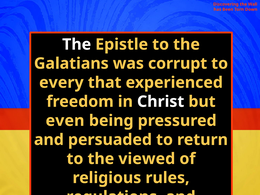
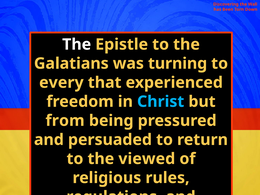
corrupt: corrupt -> turning
Christ colour: white -> light blue
even: even -> from
